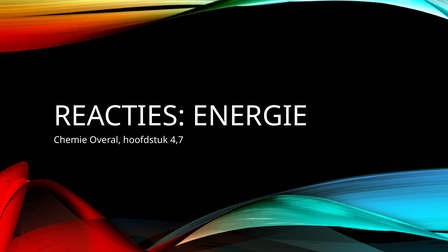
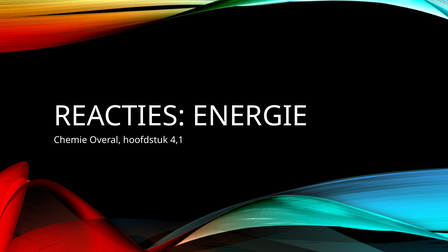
4,7: 4,7 -> 4,1
